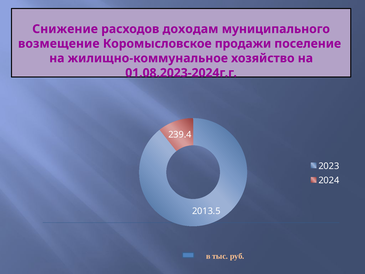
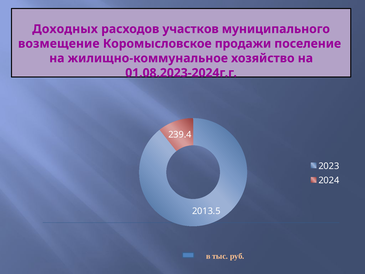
Снижение: Снижение -> Доходных
доходам: доходам -> участков
